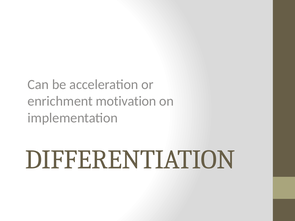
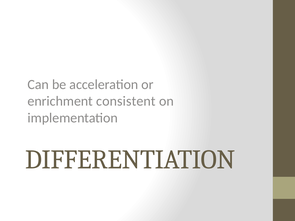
motivation: motivation -> consistent
